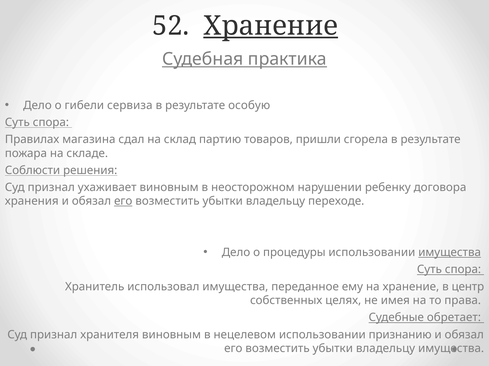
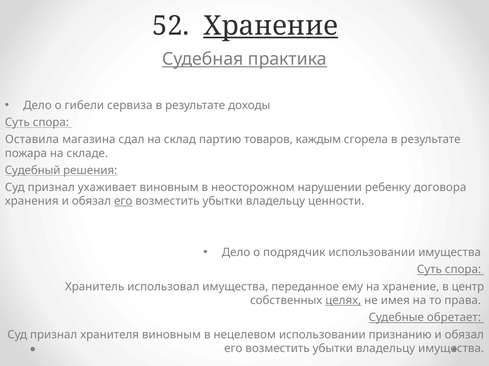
особую: особую -> доходы
Правилах: Правилах -> Оставила
пришли: пришли -> каждым
Соблюсти: Соблюсти -> Судебный
переходе: переходе -> ценности
процедуры: процедуры -> подрядчик
имущества at (450, 253) underline: present -> none
целях underline: none -> present
